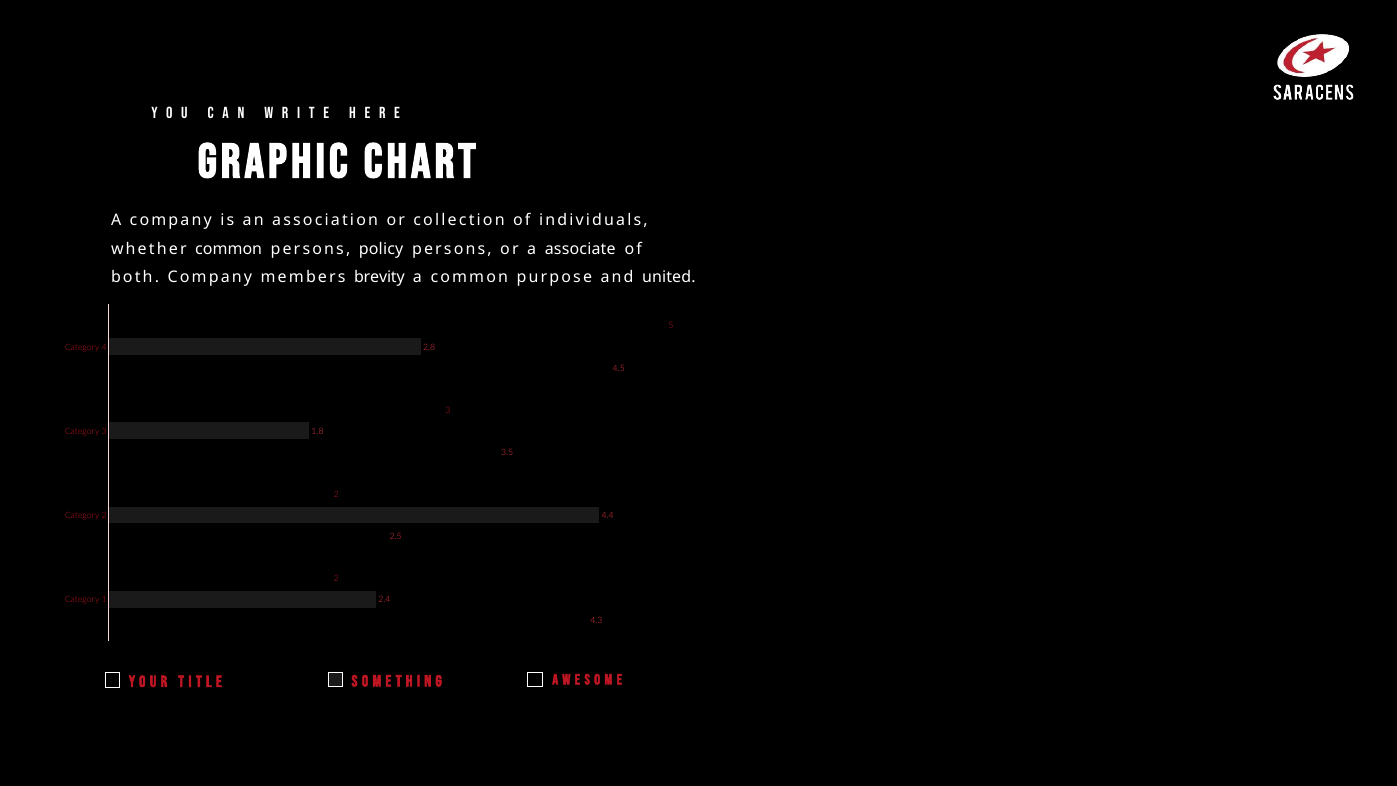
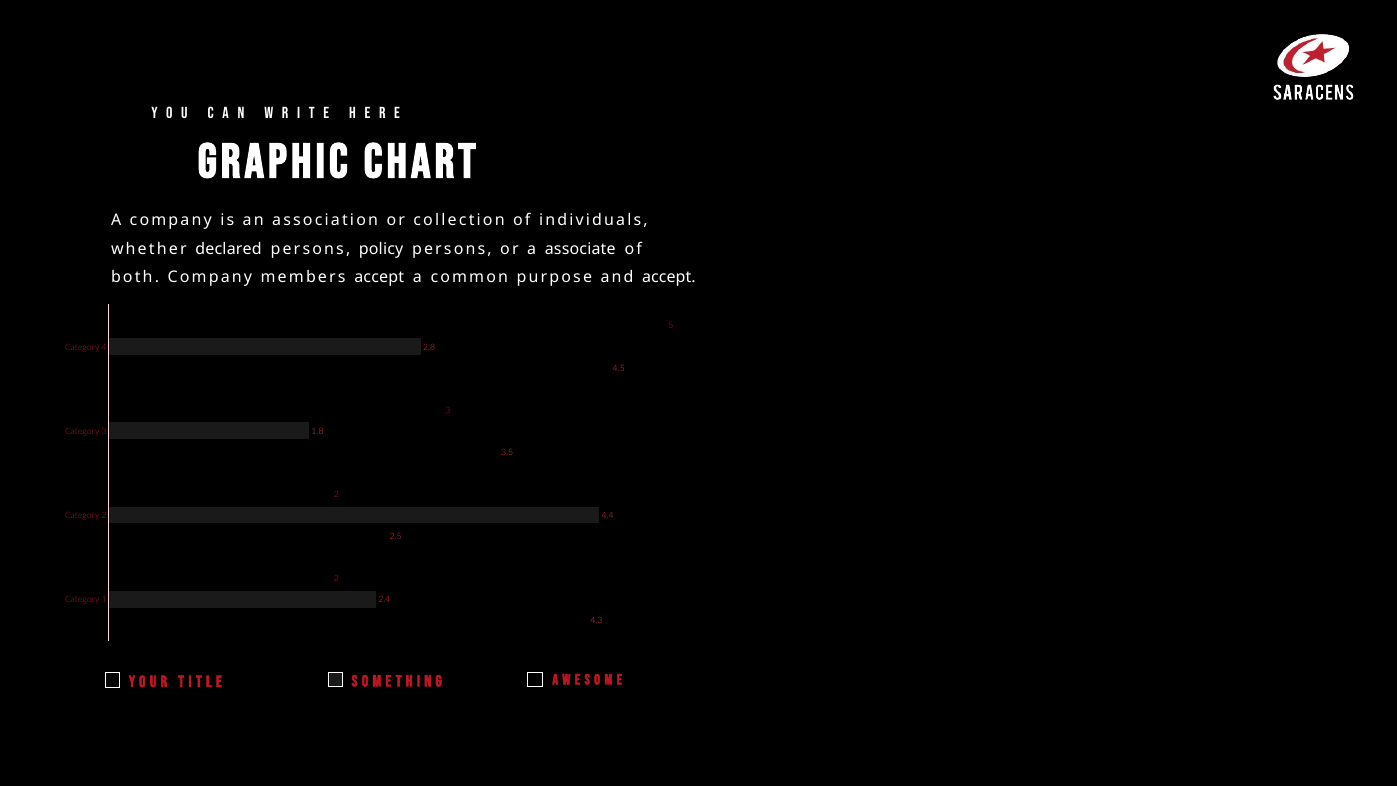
whether common: common -> declared
members brevity: brevity -> accept
and united: united -> accept
